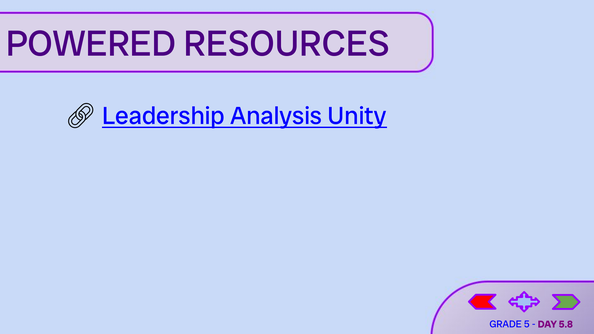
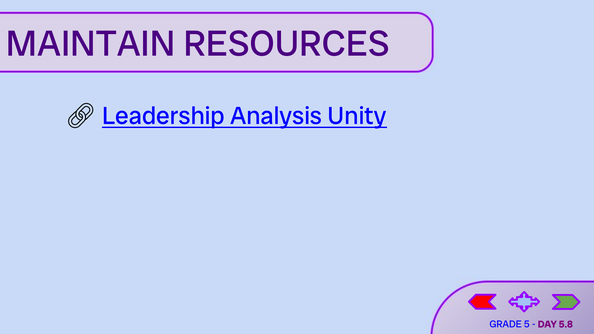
POWERED: POWERED -> MAINTAIN
